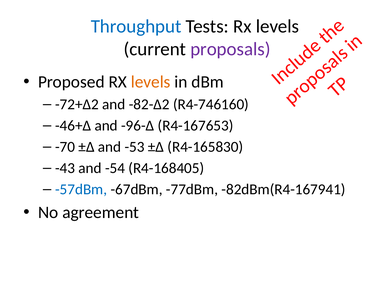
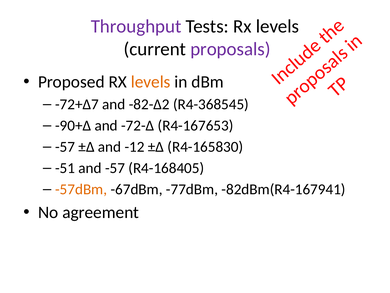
Throughput colour: blue -> purple
-72+∆2: -72+∆2 -> -72+∆7
R4-746160: R4-746160 -> R4-368545
-46+∆: -46+∆ -> -90+∆
-96-∆: -96-∆ -> -72-∆
-70 at (65, 147): -70 -> -57
-53: -53 -> -12
-43: -43 -> -51
and -54: -54 -> -57
-57dBm colour: blue -> orange
